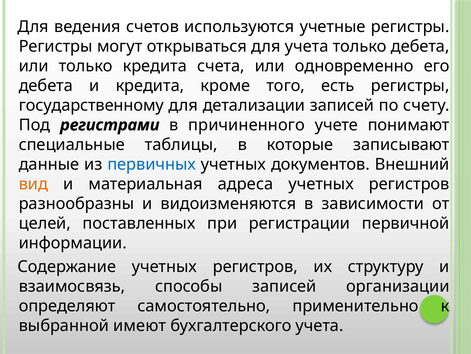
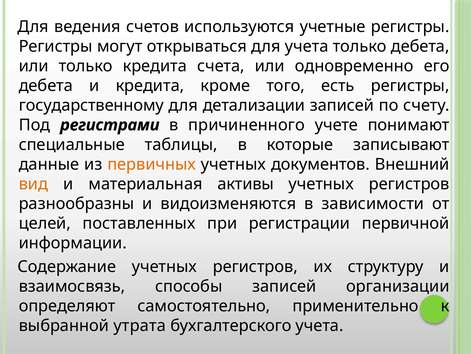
первичных colour: blue -> orange
адреса: адреса -> активы
имеют: имеют -> утрата
